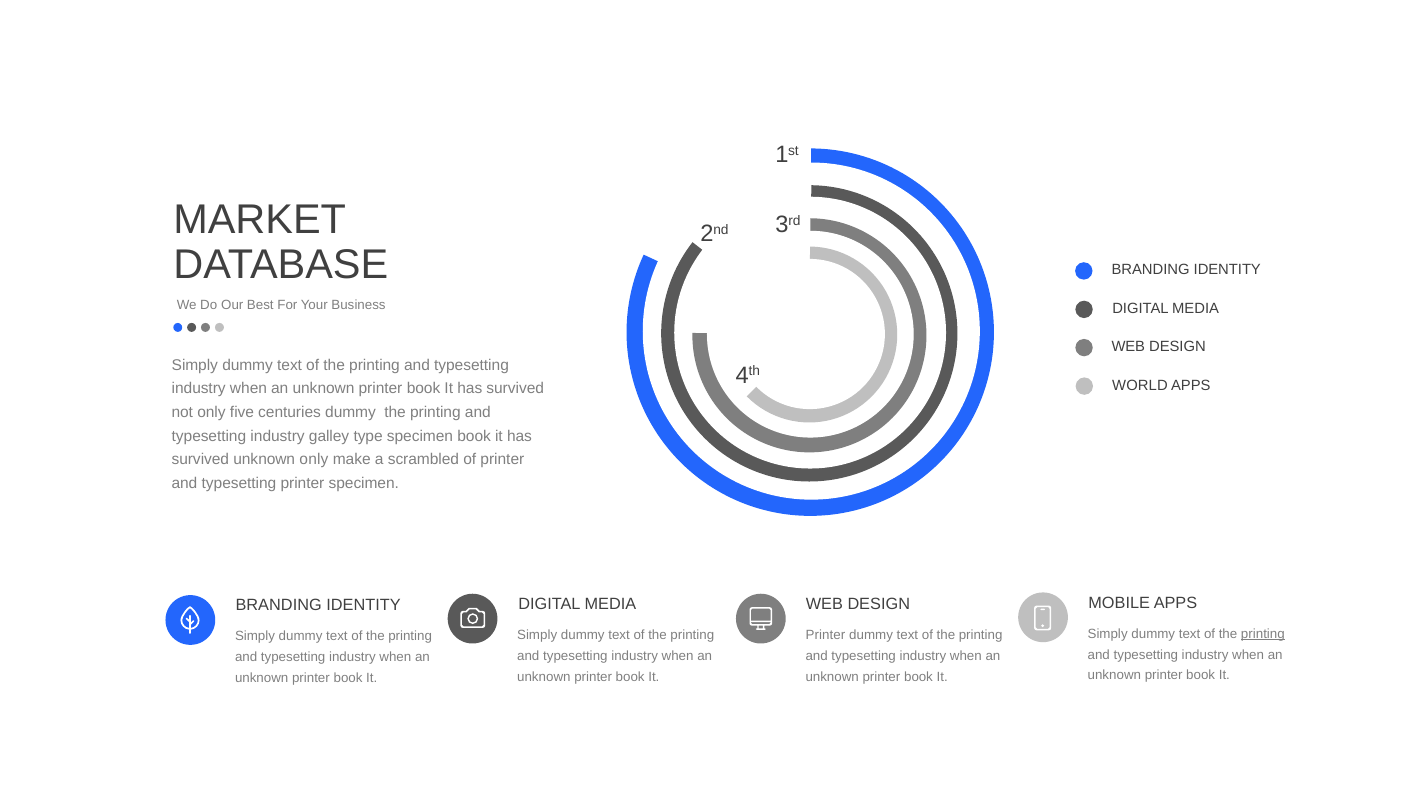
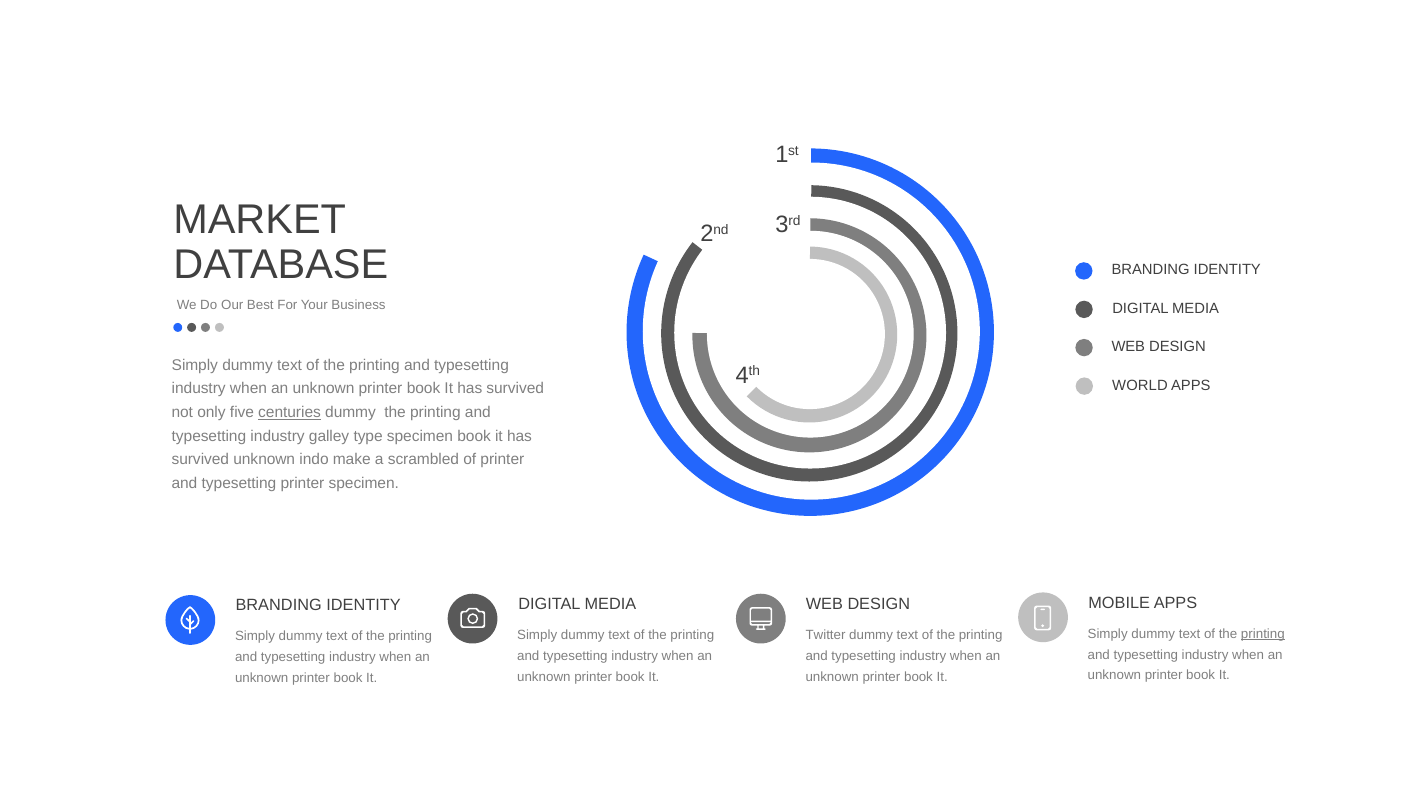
centuries underline: none -> present
unknown only: only -> indo
Printer at (825, 635): Printer -> Twitter
